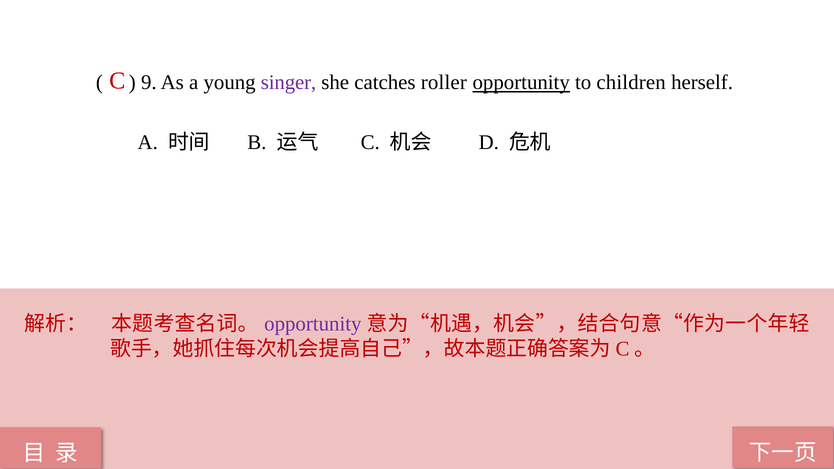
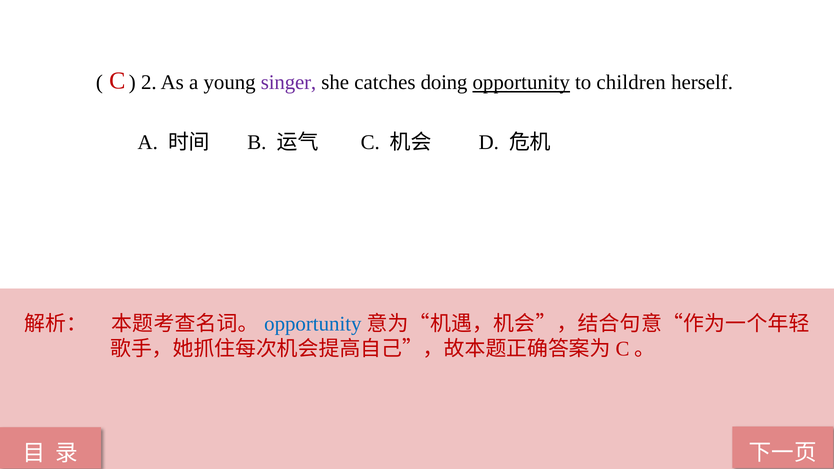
9: 9 -> 2
roller: roller -> doing
opportunity at (313, 324) colour: purple -> blue
